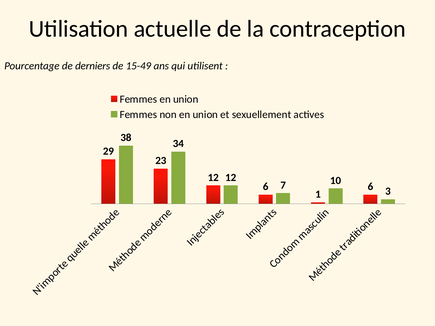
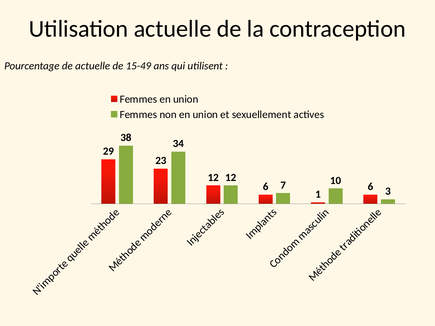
de derniers: derniers -> actuelle
